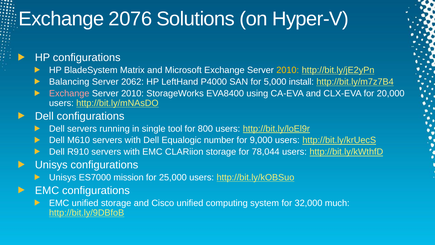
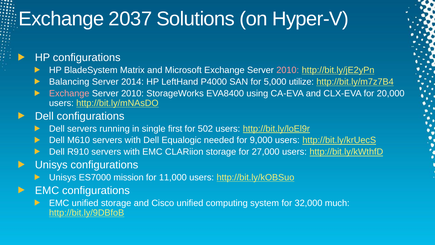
2076: 2076 -> 2037
2010 at (288, 70) colour: yellow -> pink
2062: 2062 -> 2014
install: install -> utilize
tool: tool -> first
800: 800 -> 502
number: number -> needed
78,044: 78,044 -> 27,000
25,000: 25,000 -> 11,000
